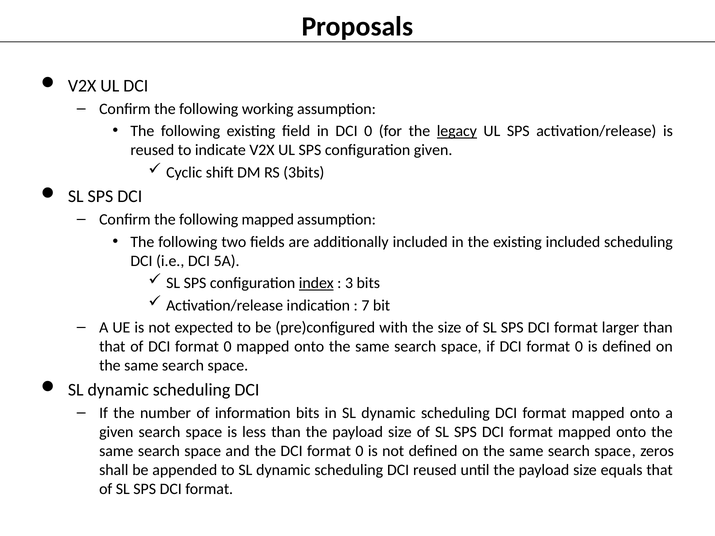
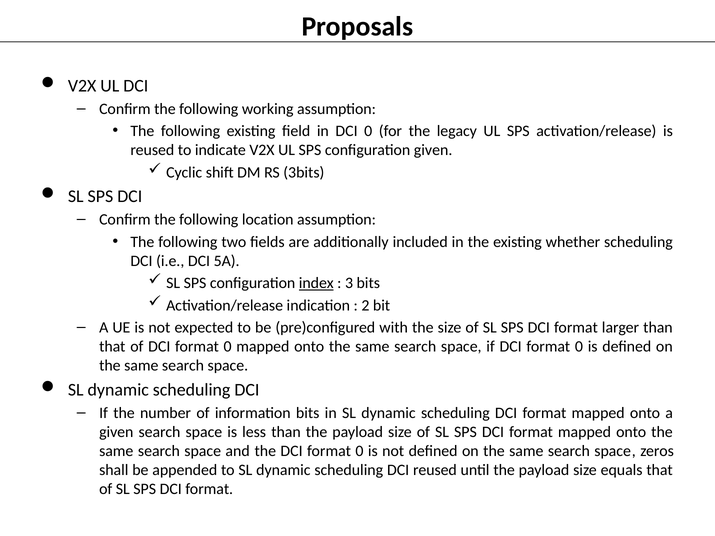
legacy underline: present -> none
following mapped: mapped -> location
existing included: included -> whether
7: 7 -> 2
